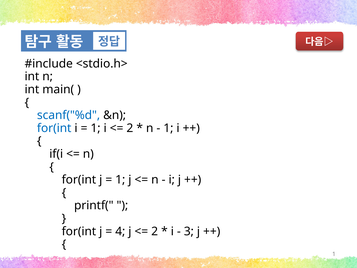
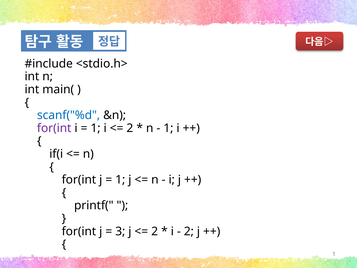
for(int at (54, 128) colour: blue -> purple
4: 4 -> 3
3 at (189, 231): 3 -> 2
